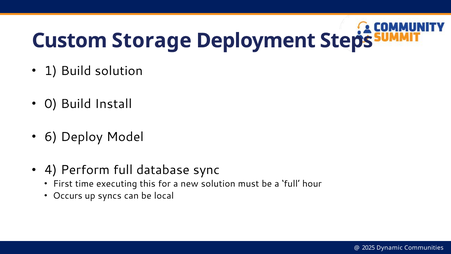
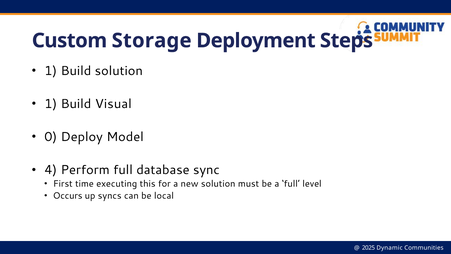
0 at (51, 104): 0 -> 1
Install: Install -> Visual
6: 6 -> 0
hour: hour -> level
